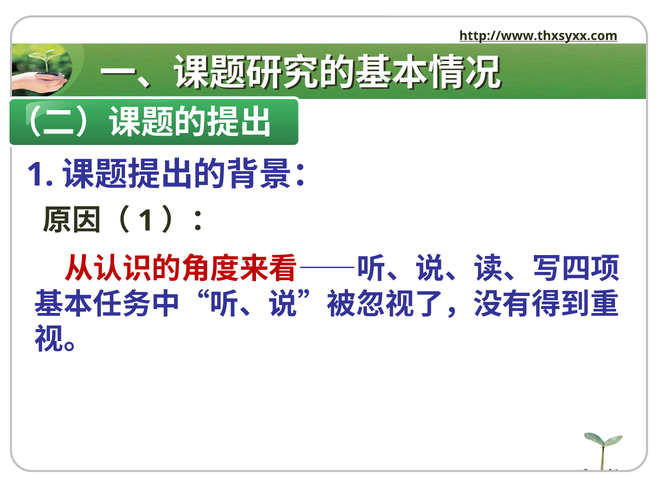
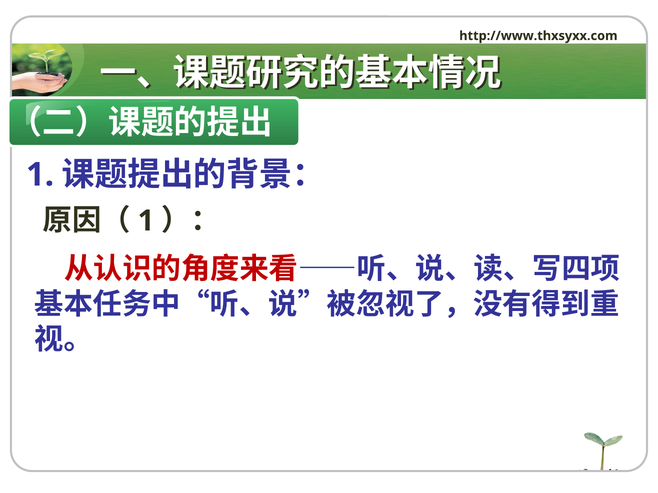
http://www.thxsyxx.com underline: present -> none
